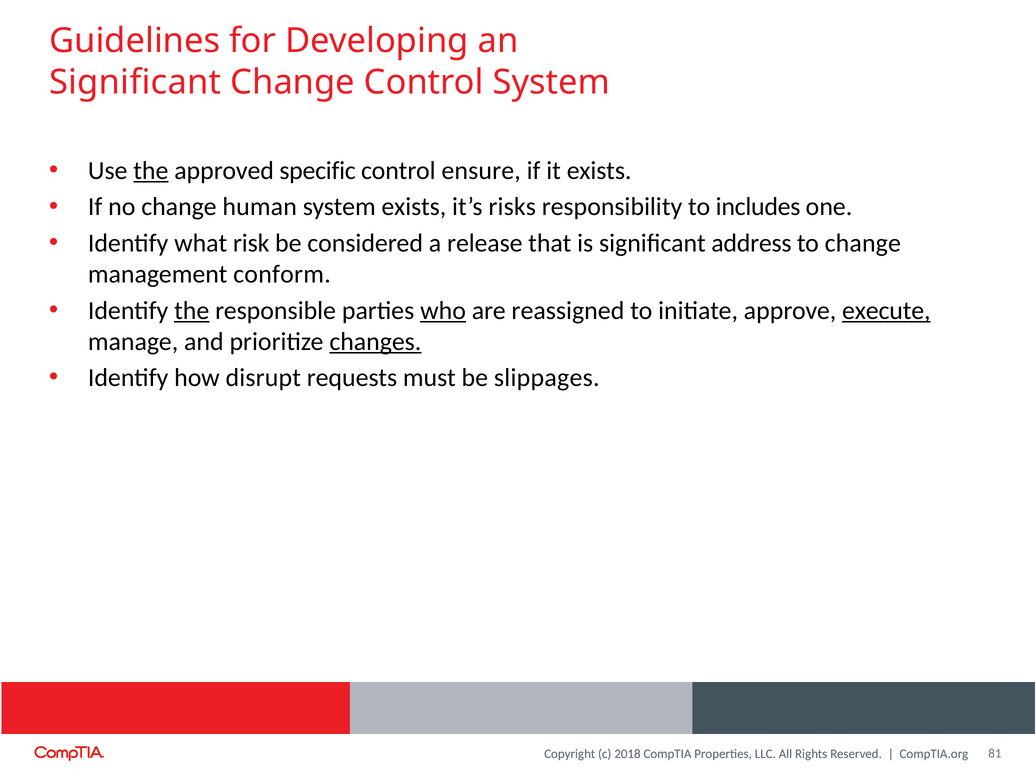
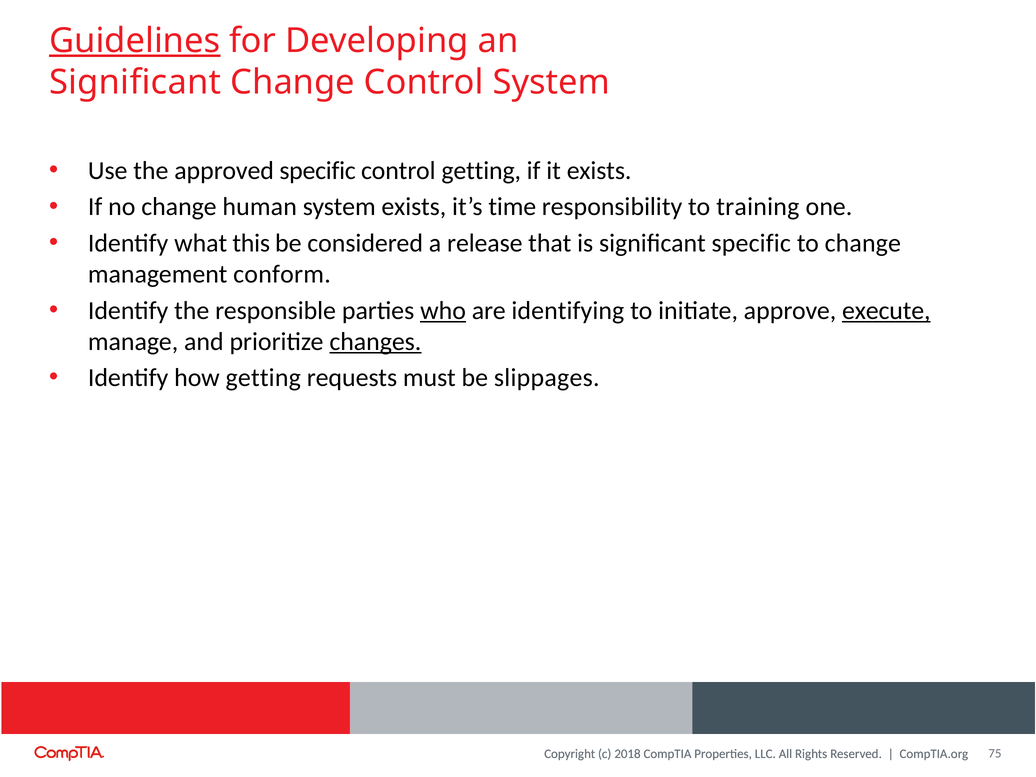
Guidelines underline: none -> present
the at (151, 171) underline: present -> none
control ensure: ensure -> getting
risks: risks -> time
includes: includes -> training
risk: risk -> this
significant address: address -> specific
the at (192, 310) underline: present -> none
reassigned: reassigned -> identifying
how disrupt: disrupt -> getting
81: 81 -> 75
